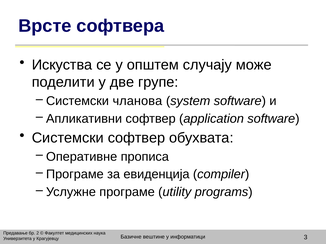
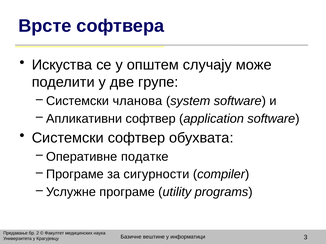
прописа: прописа -> податке
евиденција: евиденција -> сигурности
